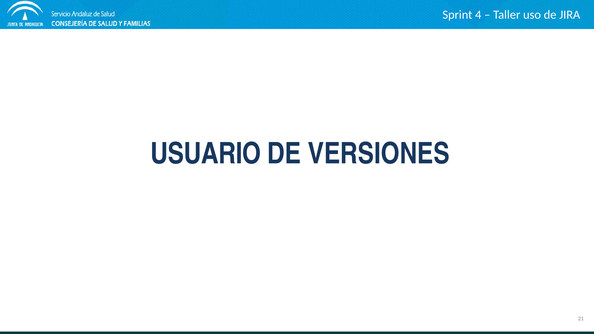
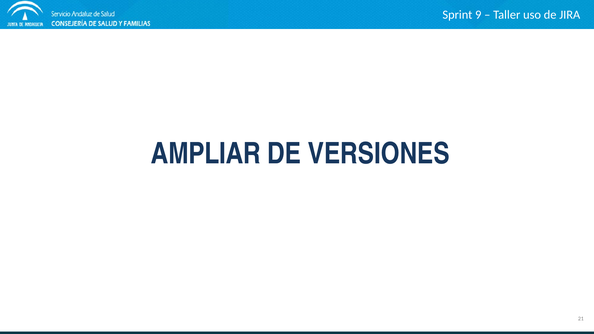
4: 4 -> 9
USUARIO: USUARIO -> AMPLIAR
